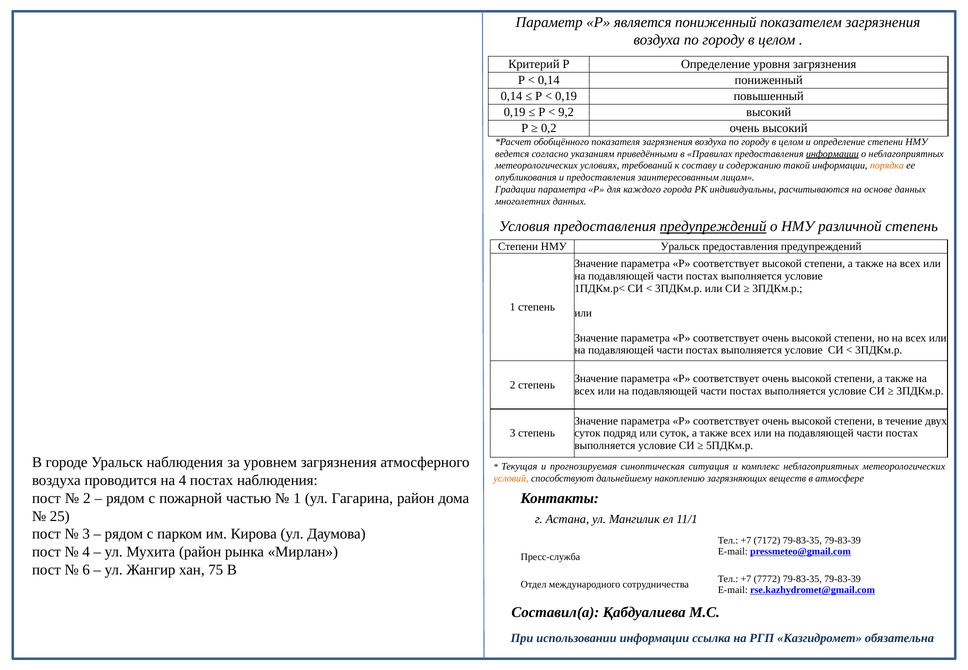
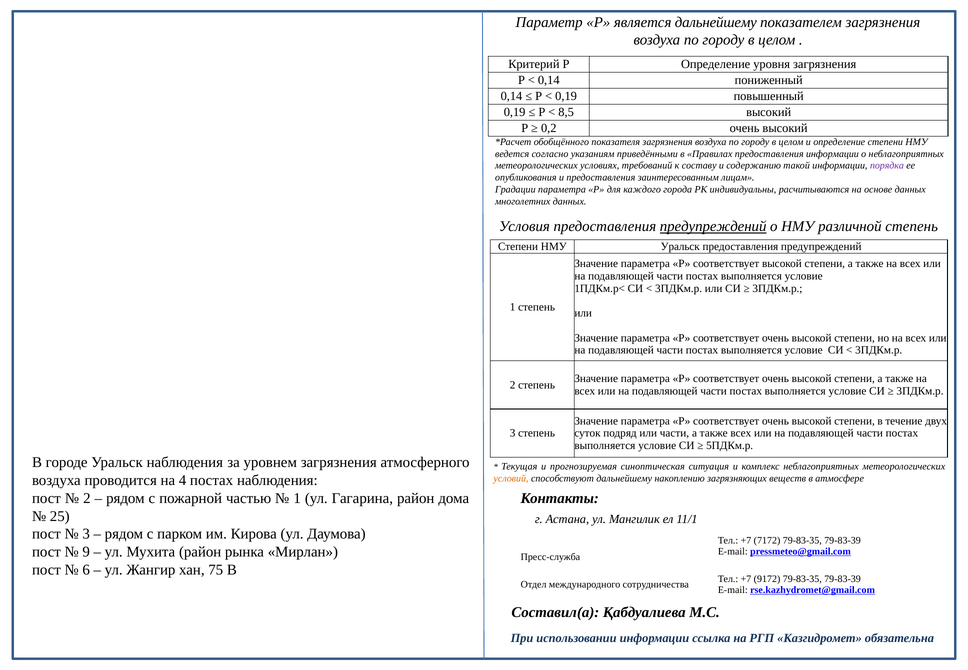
является пониженный: пониженный -> дальнейшему
9,2: 9,2 -> 8,5
информации at (832, 154) underline: present -> none
порядка colour: orange -> purple
или суток: суток -> части
4 at (86, 552): 4 -> 9
7772: 7772 -> 9172
